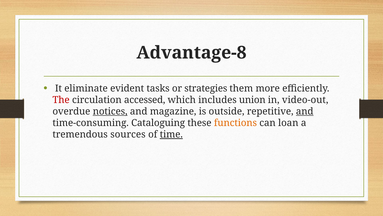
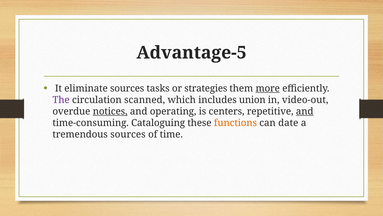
Advantage-8: Advantage-8 -> Advantage-5
eliminate evident: evident -> sources
more underline: none -> present
The colour: red -> purple
accessed: accessed -> scanned
magazine: magazine -> operating
outside: outside -> centers
loan: loan -> date
time underline: present -> none
